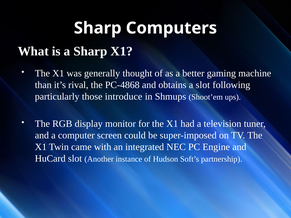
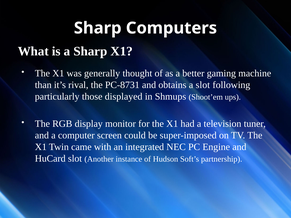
PC-4868: PC-4868 -> PC-8731
introduce: introduce -> displayed
